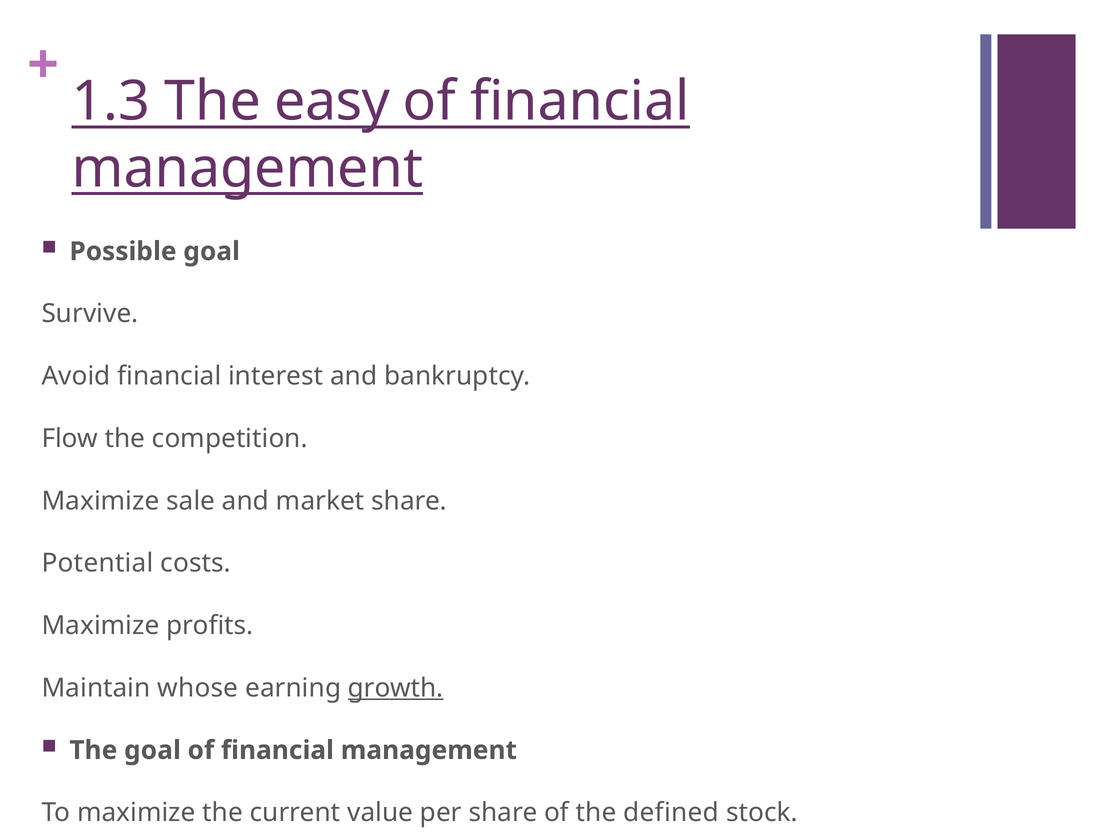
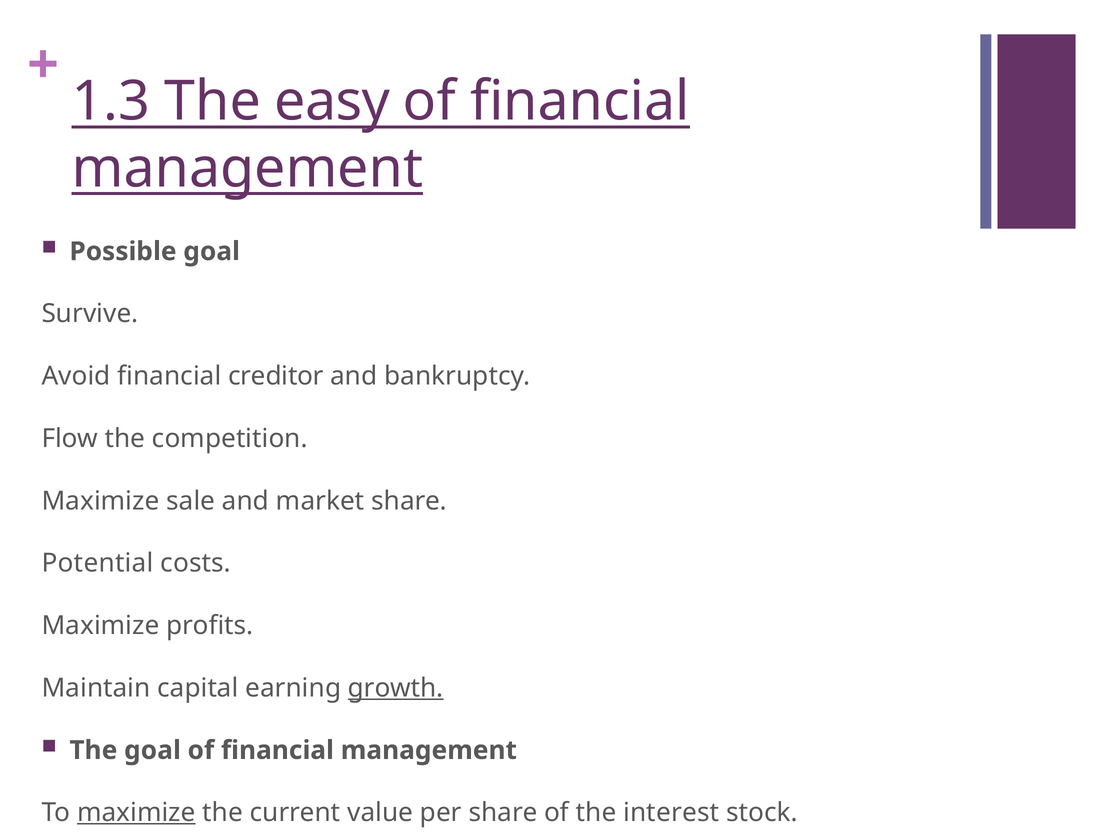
interest: interest -> creditor
whose: whose -> capital
maximize at (136, 813) underline: none -> present
defined: defined -> interest
